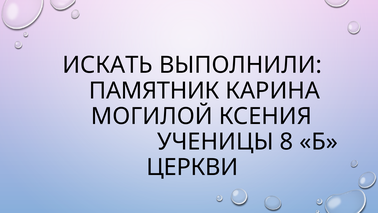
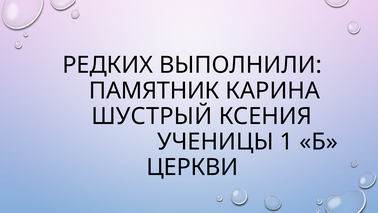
ИСКАТЬ: ИСКАТЬ -> РЕДКИХ
МОГИЛОЙ: МОГИЛОЙ -> ШУСТРЫЙ
8: 8 -> 1
